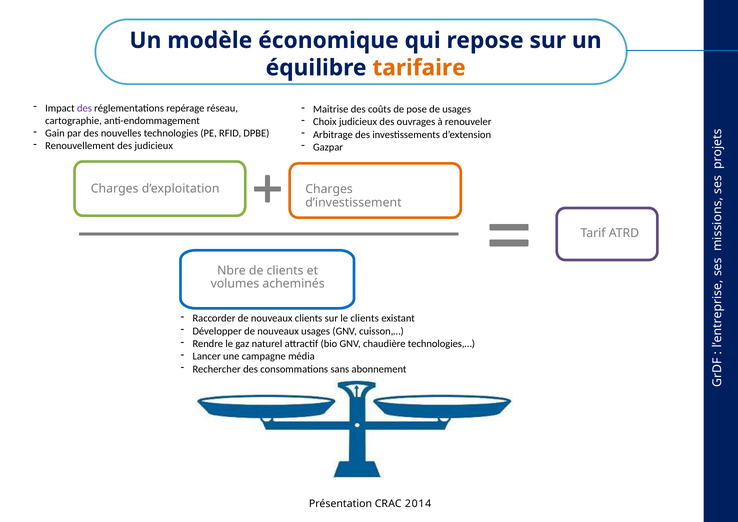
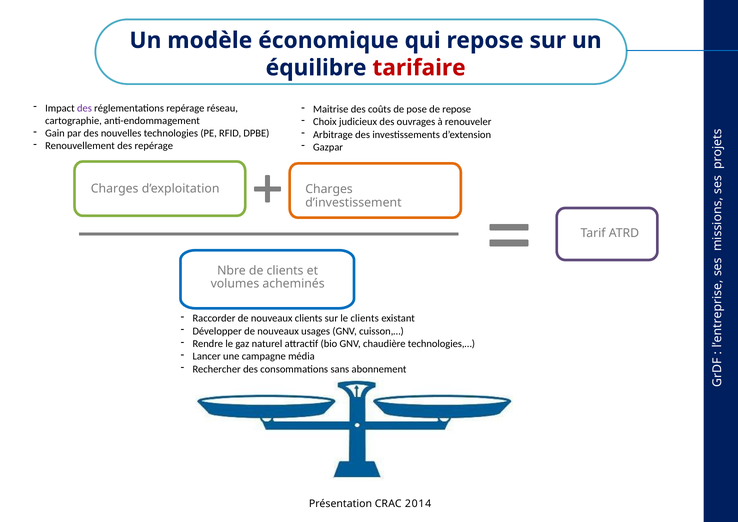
tarifaire colour: orange -> red
de usages: usages -> repose
des judicieux: judicieux -> repérage
